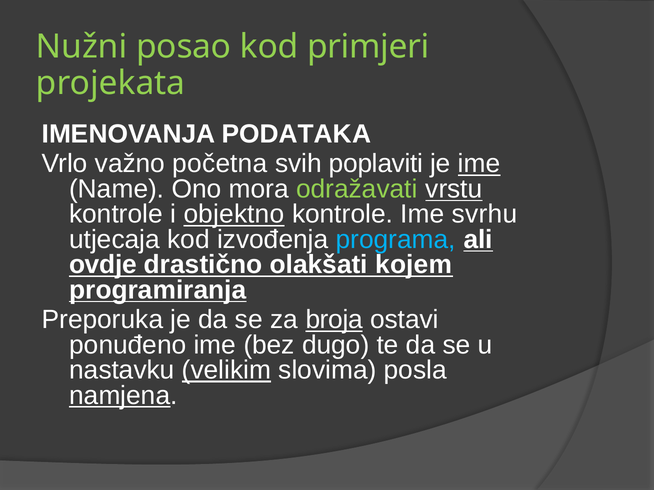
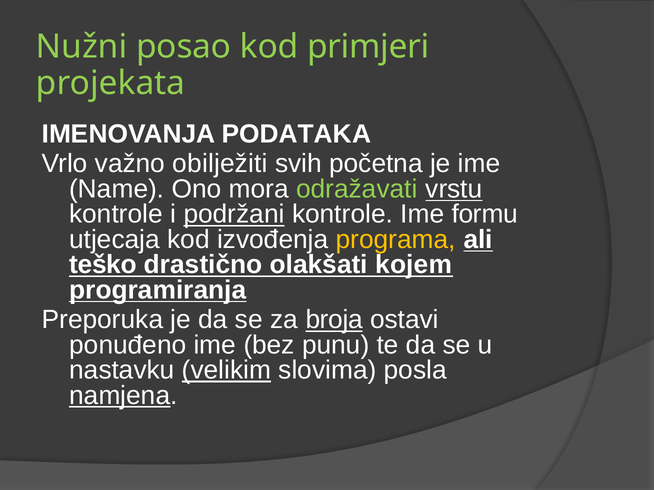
početna: početna -> obilježiti
poplaviti: poplaviti -> početna
ime at (479, 164) underline: present -> none
objektno: objektno -> podržani
svrhu: svrhu -> formu
programa colour: light blue -> yellow
ovdje: ovdje -> teško
dugo: dugo -> punu
